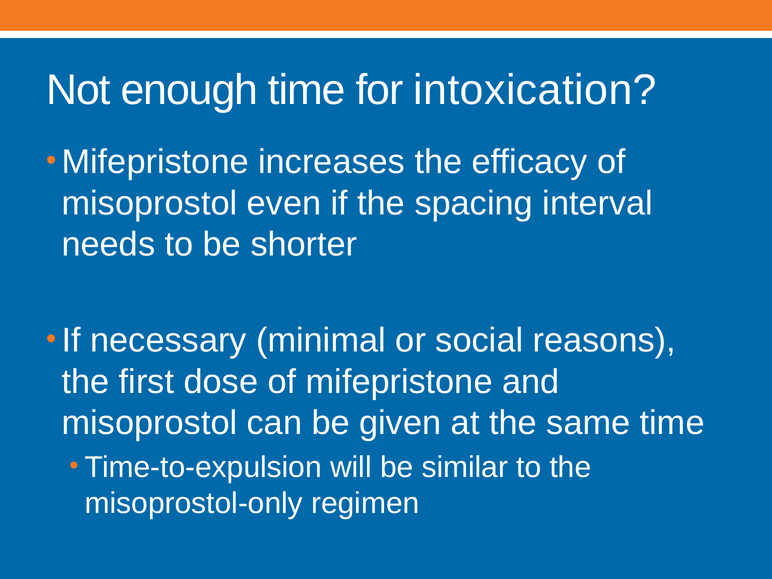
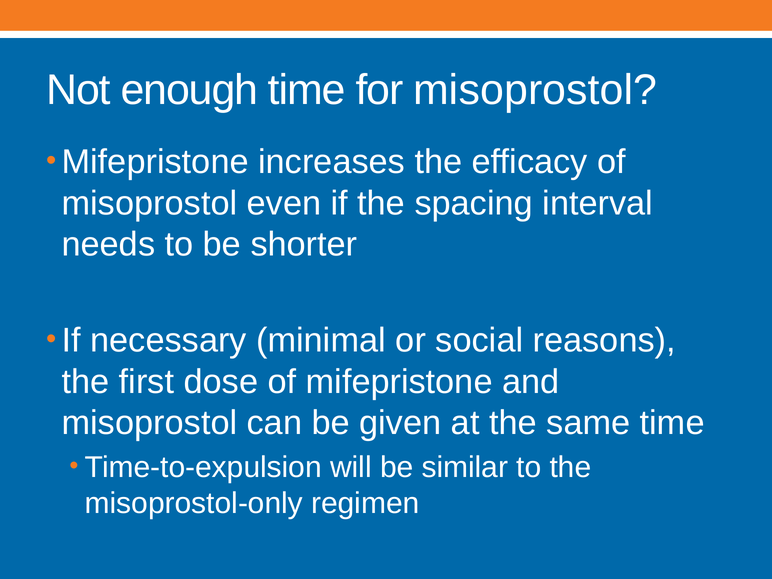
for intoxication: intoxication -> misoprostol
